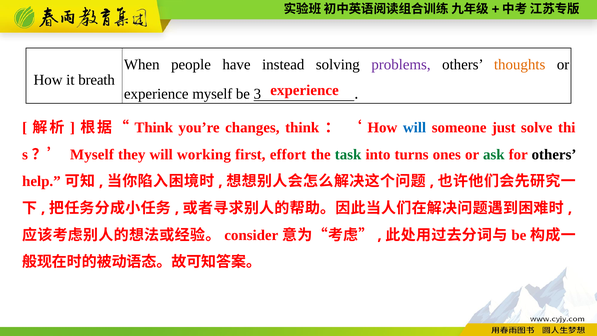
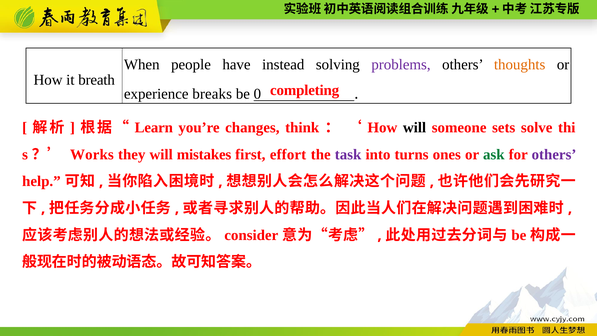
experience at (305, 90): experience -> completing
experience myself: myself -> breaks
3: 3 -> 0
Think at (154, 128): Think -> Learn
will at (415, 128) colour: blue -> black
just: just -> sets
Myself at (92, 154): Myself -> Works
working: working -> mistakes
task colour: green -> purple
others at (554, 154) colour: black -> purple
